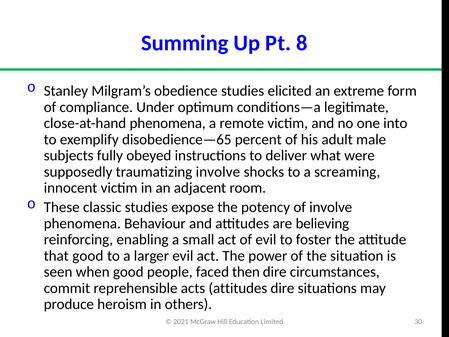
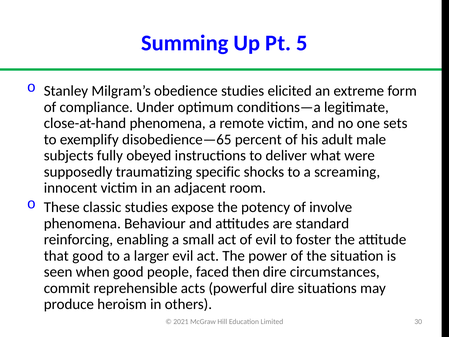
8: 8 -> 5
into: into -> sets
traumatizing involve: involve -> specific
believing: believing -> standard
acts attitudes: attitudes -> powerful
